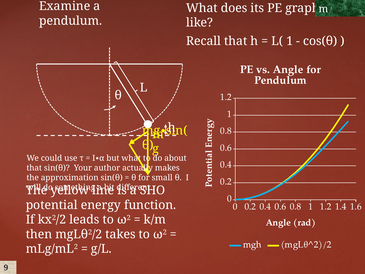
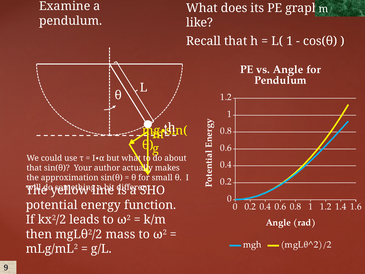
takes: takes -> mass
